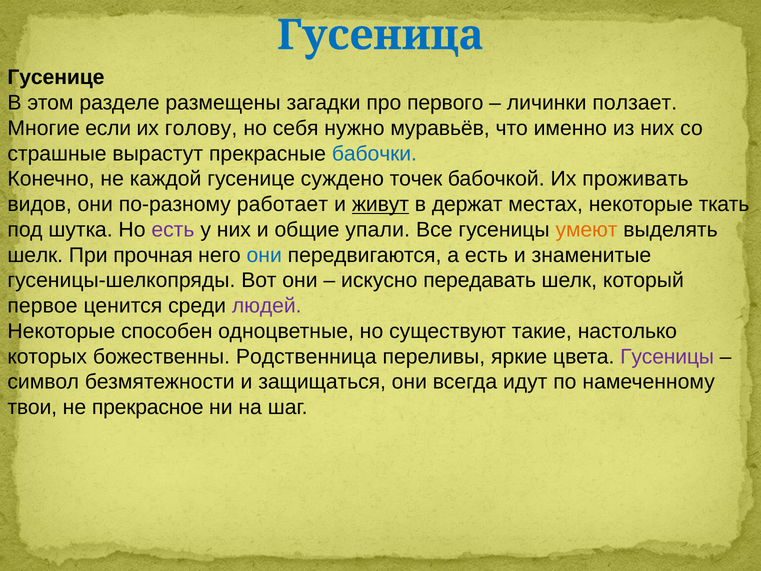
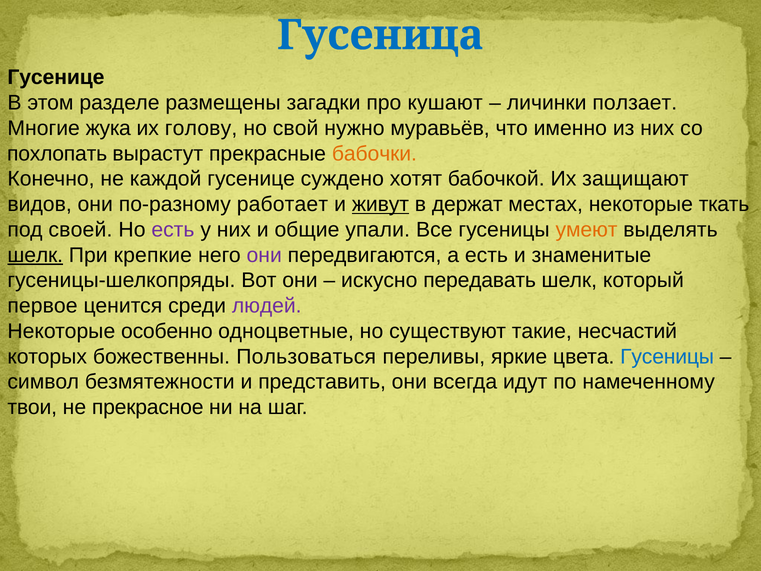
первого: первого -> кушают
если: если -> жука
себя: себя -> свой
страшные: страшные -> похлопать
бабочки colour: blue -> orange
точек: точек -> хотят
проживать: проживать -> защищают
шутка: шутка -> своей
шелк at (35, 255) underline: none -> present
прочная: прочная -> крепкие
они at (264, 255) colour: blue -> purple
способен: способен -> особенно
настолько: настолько -> несчастий
Родственница: Родственница -> Пользоваться
Гусеницы at (667, 356) colour: purple -> blue
защищаться: защищаться -> представить
